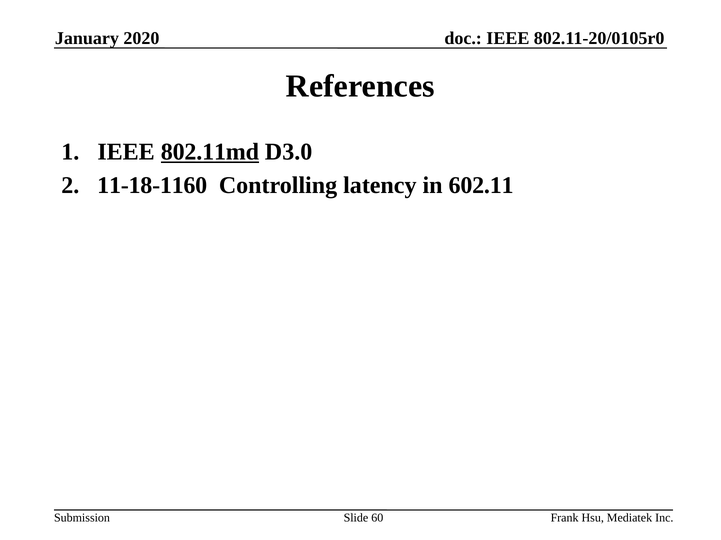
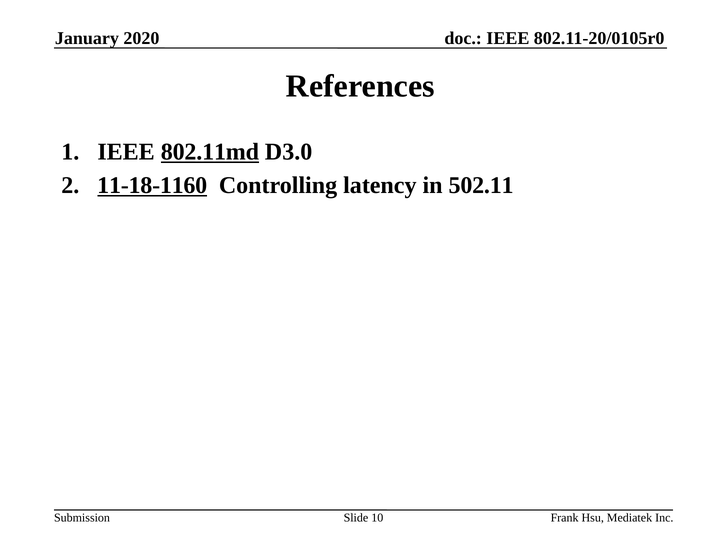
11-18-1160 underline: none -> present
602.11: 602.11 -> 502.11
60: 60 -> 10
